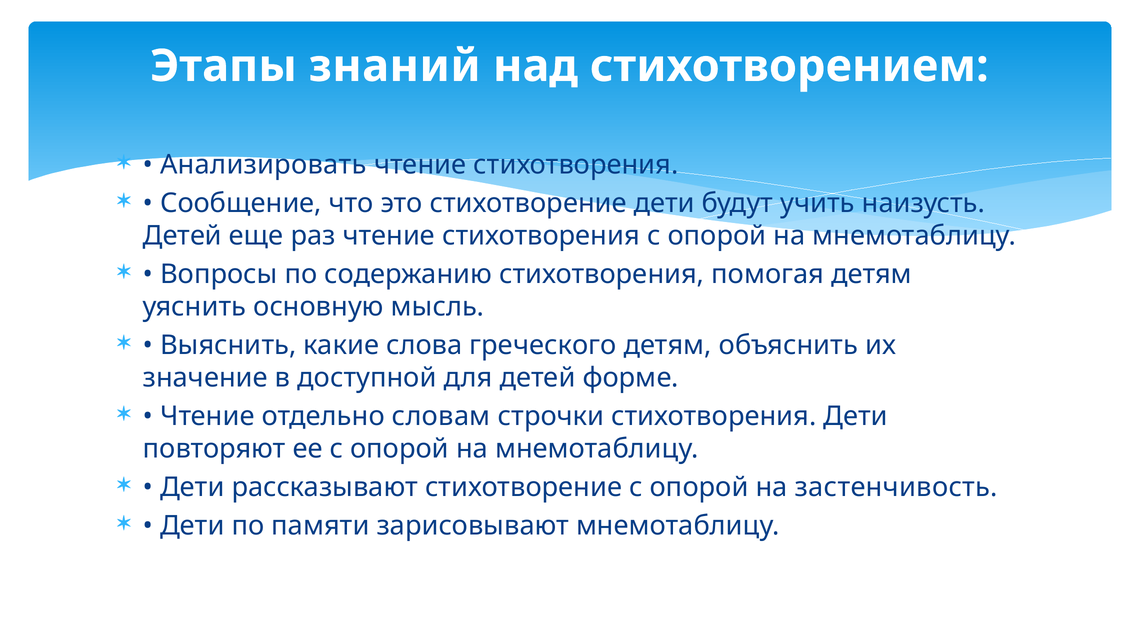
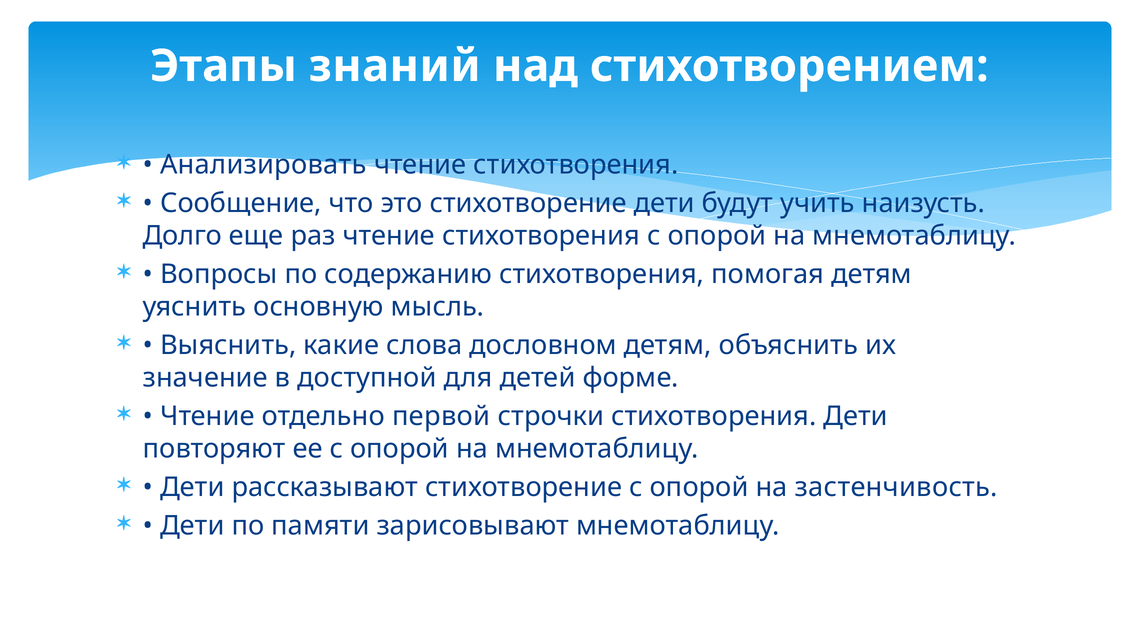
Детей at (182, 236): Детей -> Долго
греческого: греческого -> дословном
словам: словам -> первой
